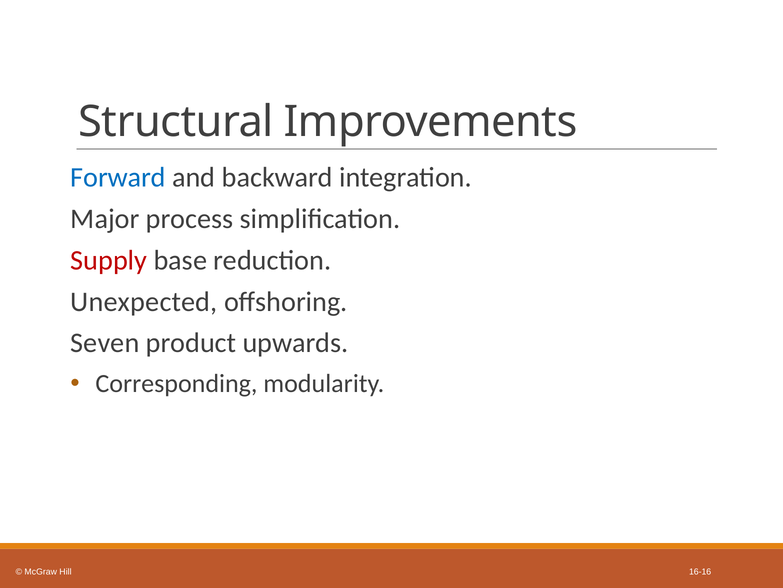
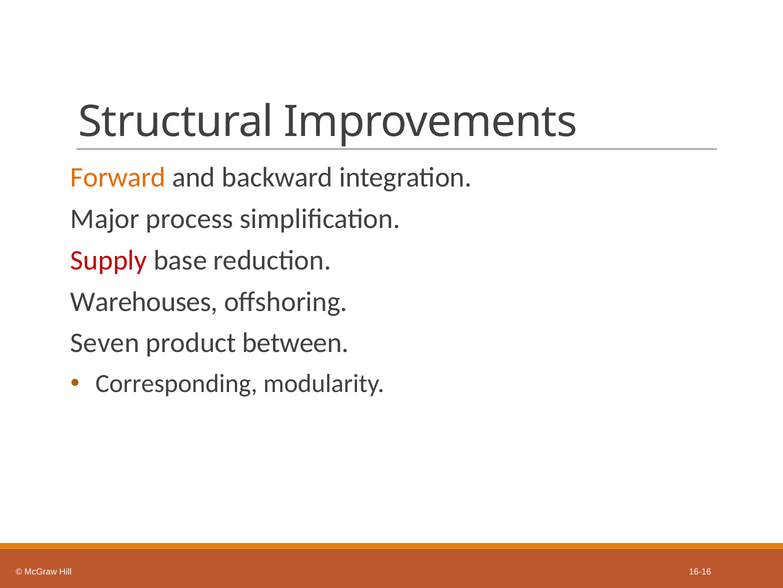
Forward colour: blue -> orange
Unexpected: Unexpected -> Warehouses
upwards: upwards -> between
